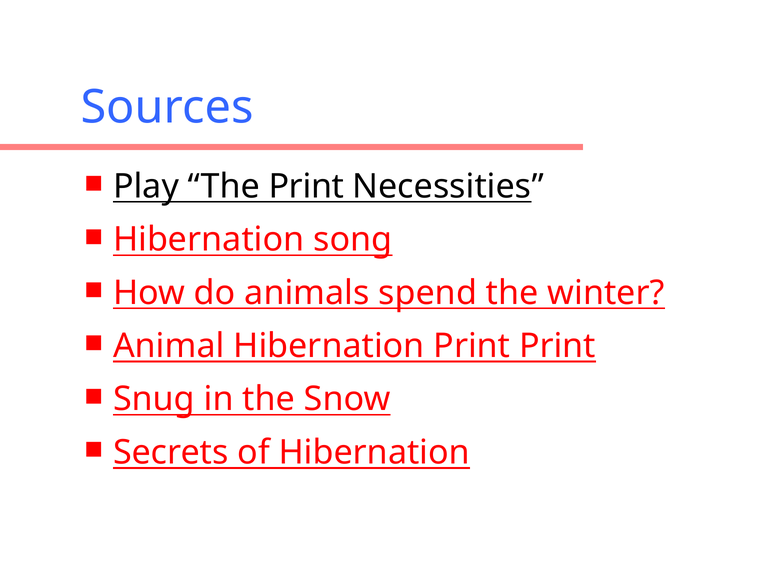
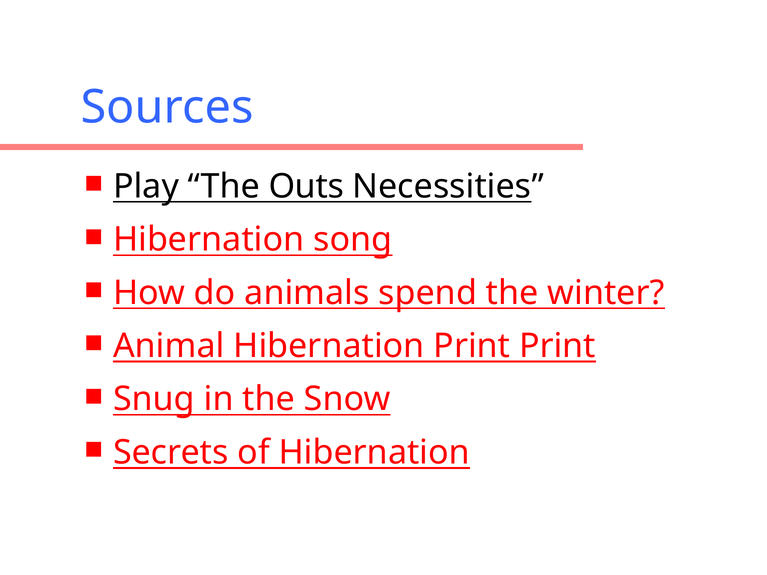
The Print: Print -> Outs
